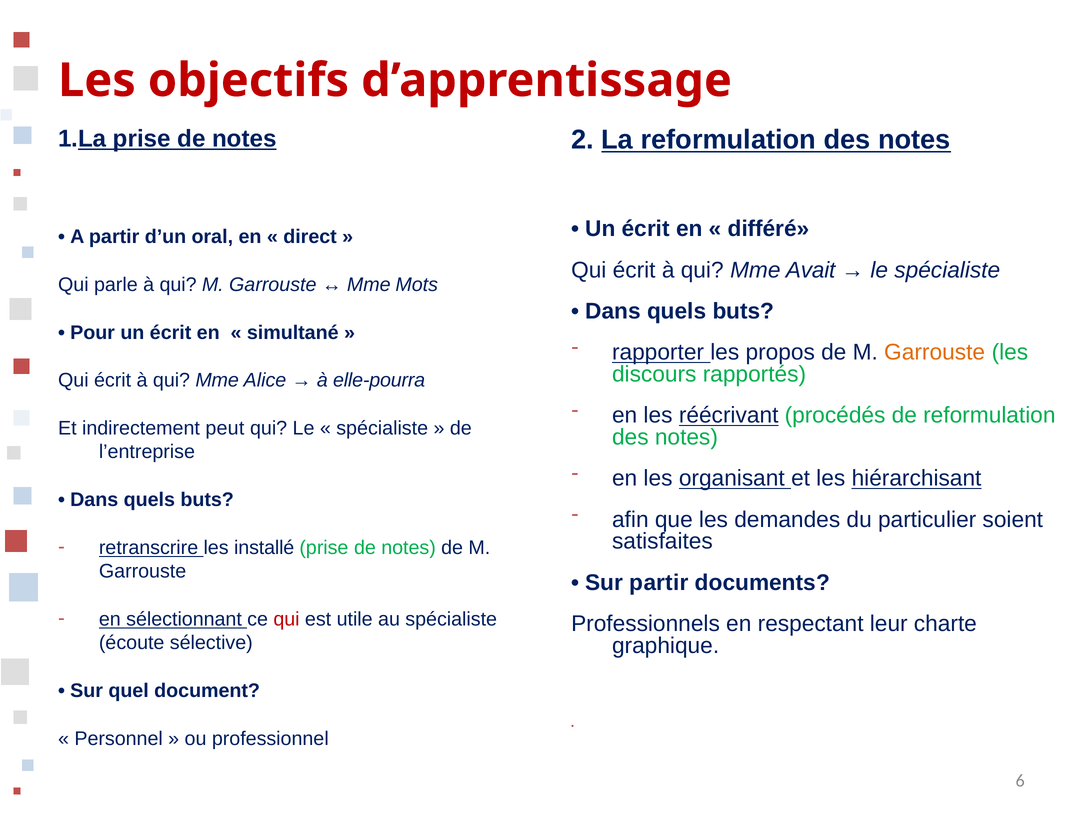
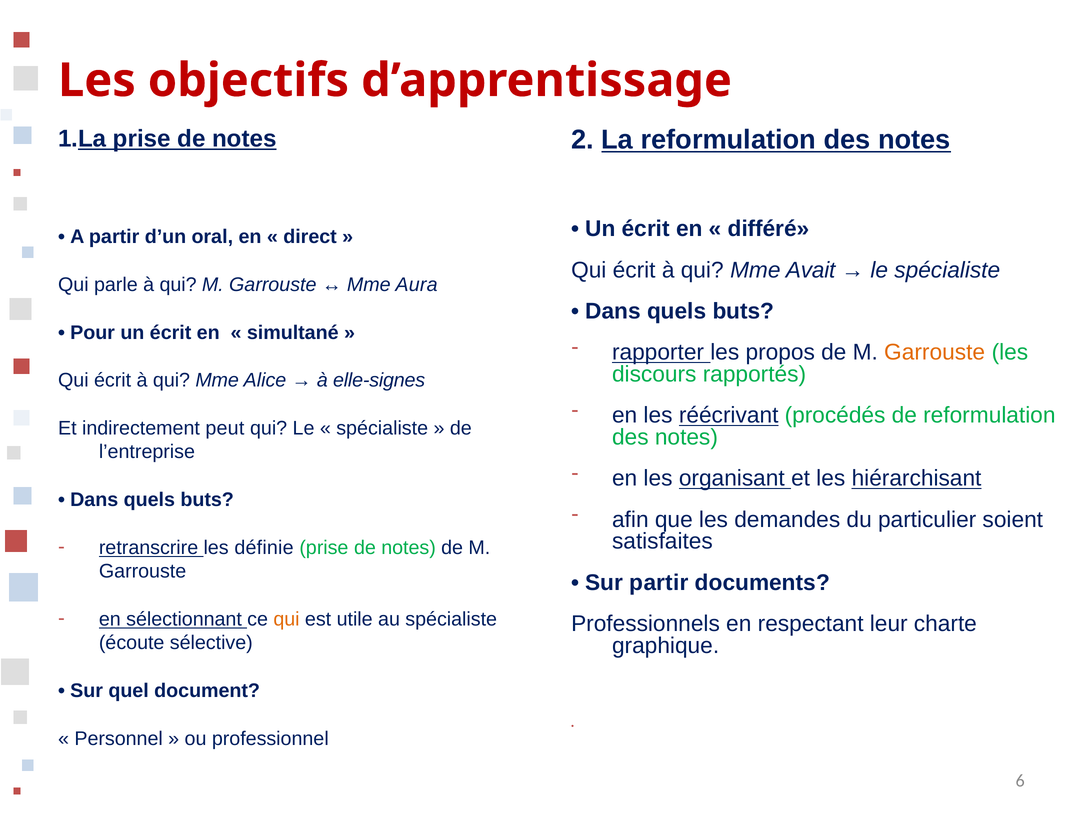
Mots: Mots -> Aura
elle-pourra: elle-pourra -> elle-signes
installé: installé -> définie
qui at (286, 619) colour: red -> orange
